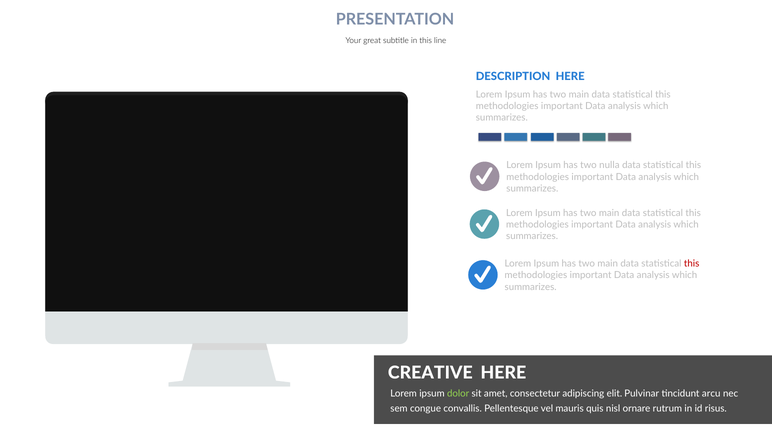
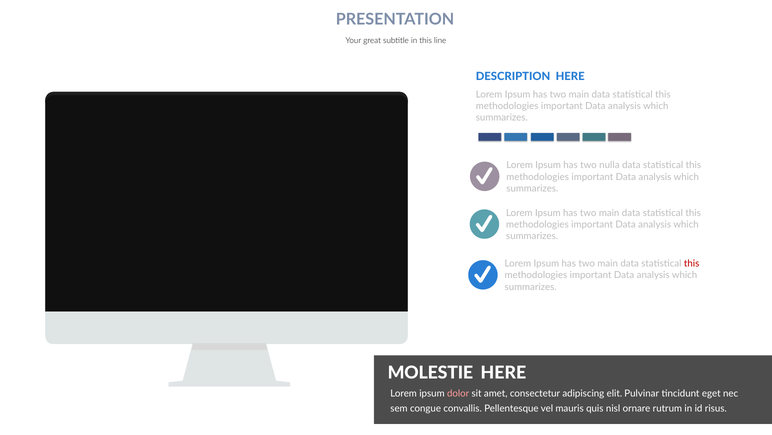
CREATIVE: CREATIVE -> MOLESTIE
dolor colour: light green -> pink
arcu: arcu -> eget
